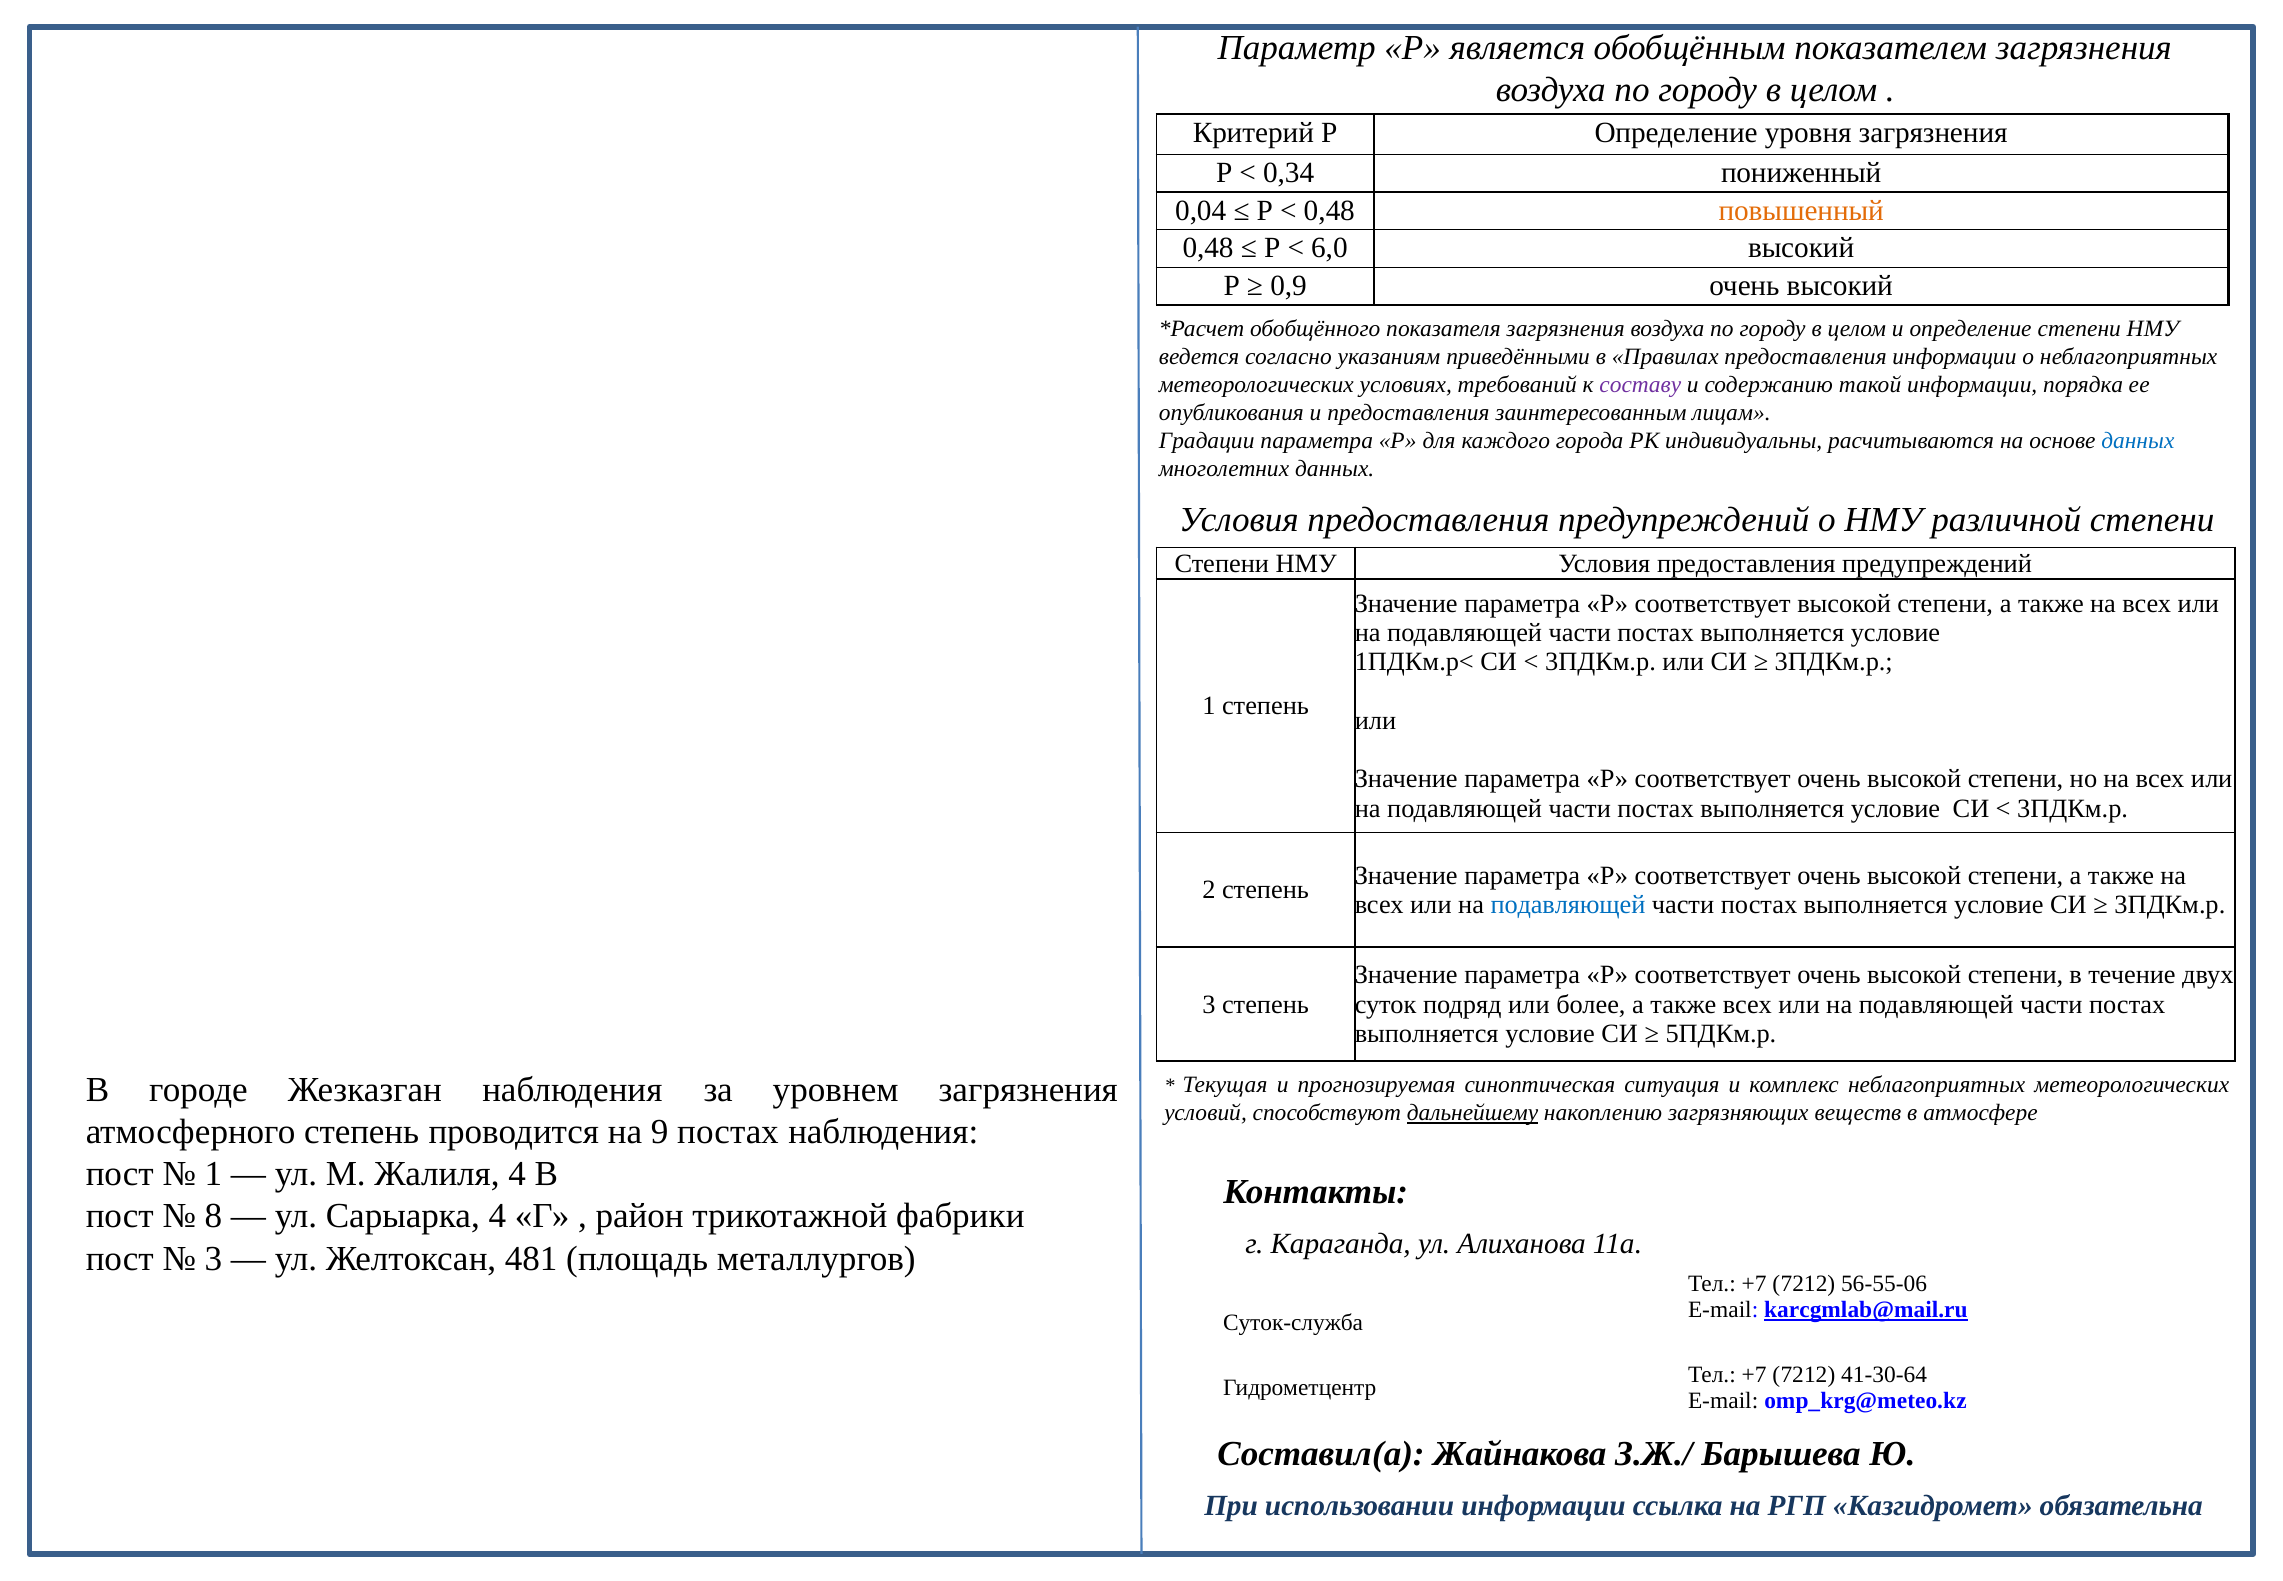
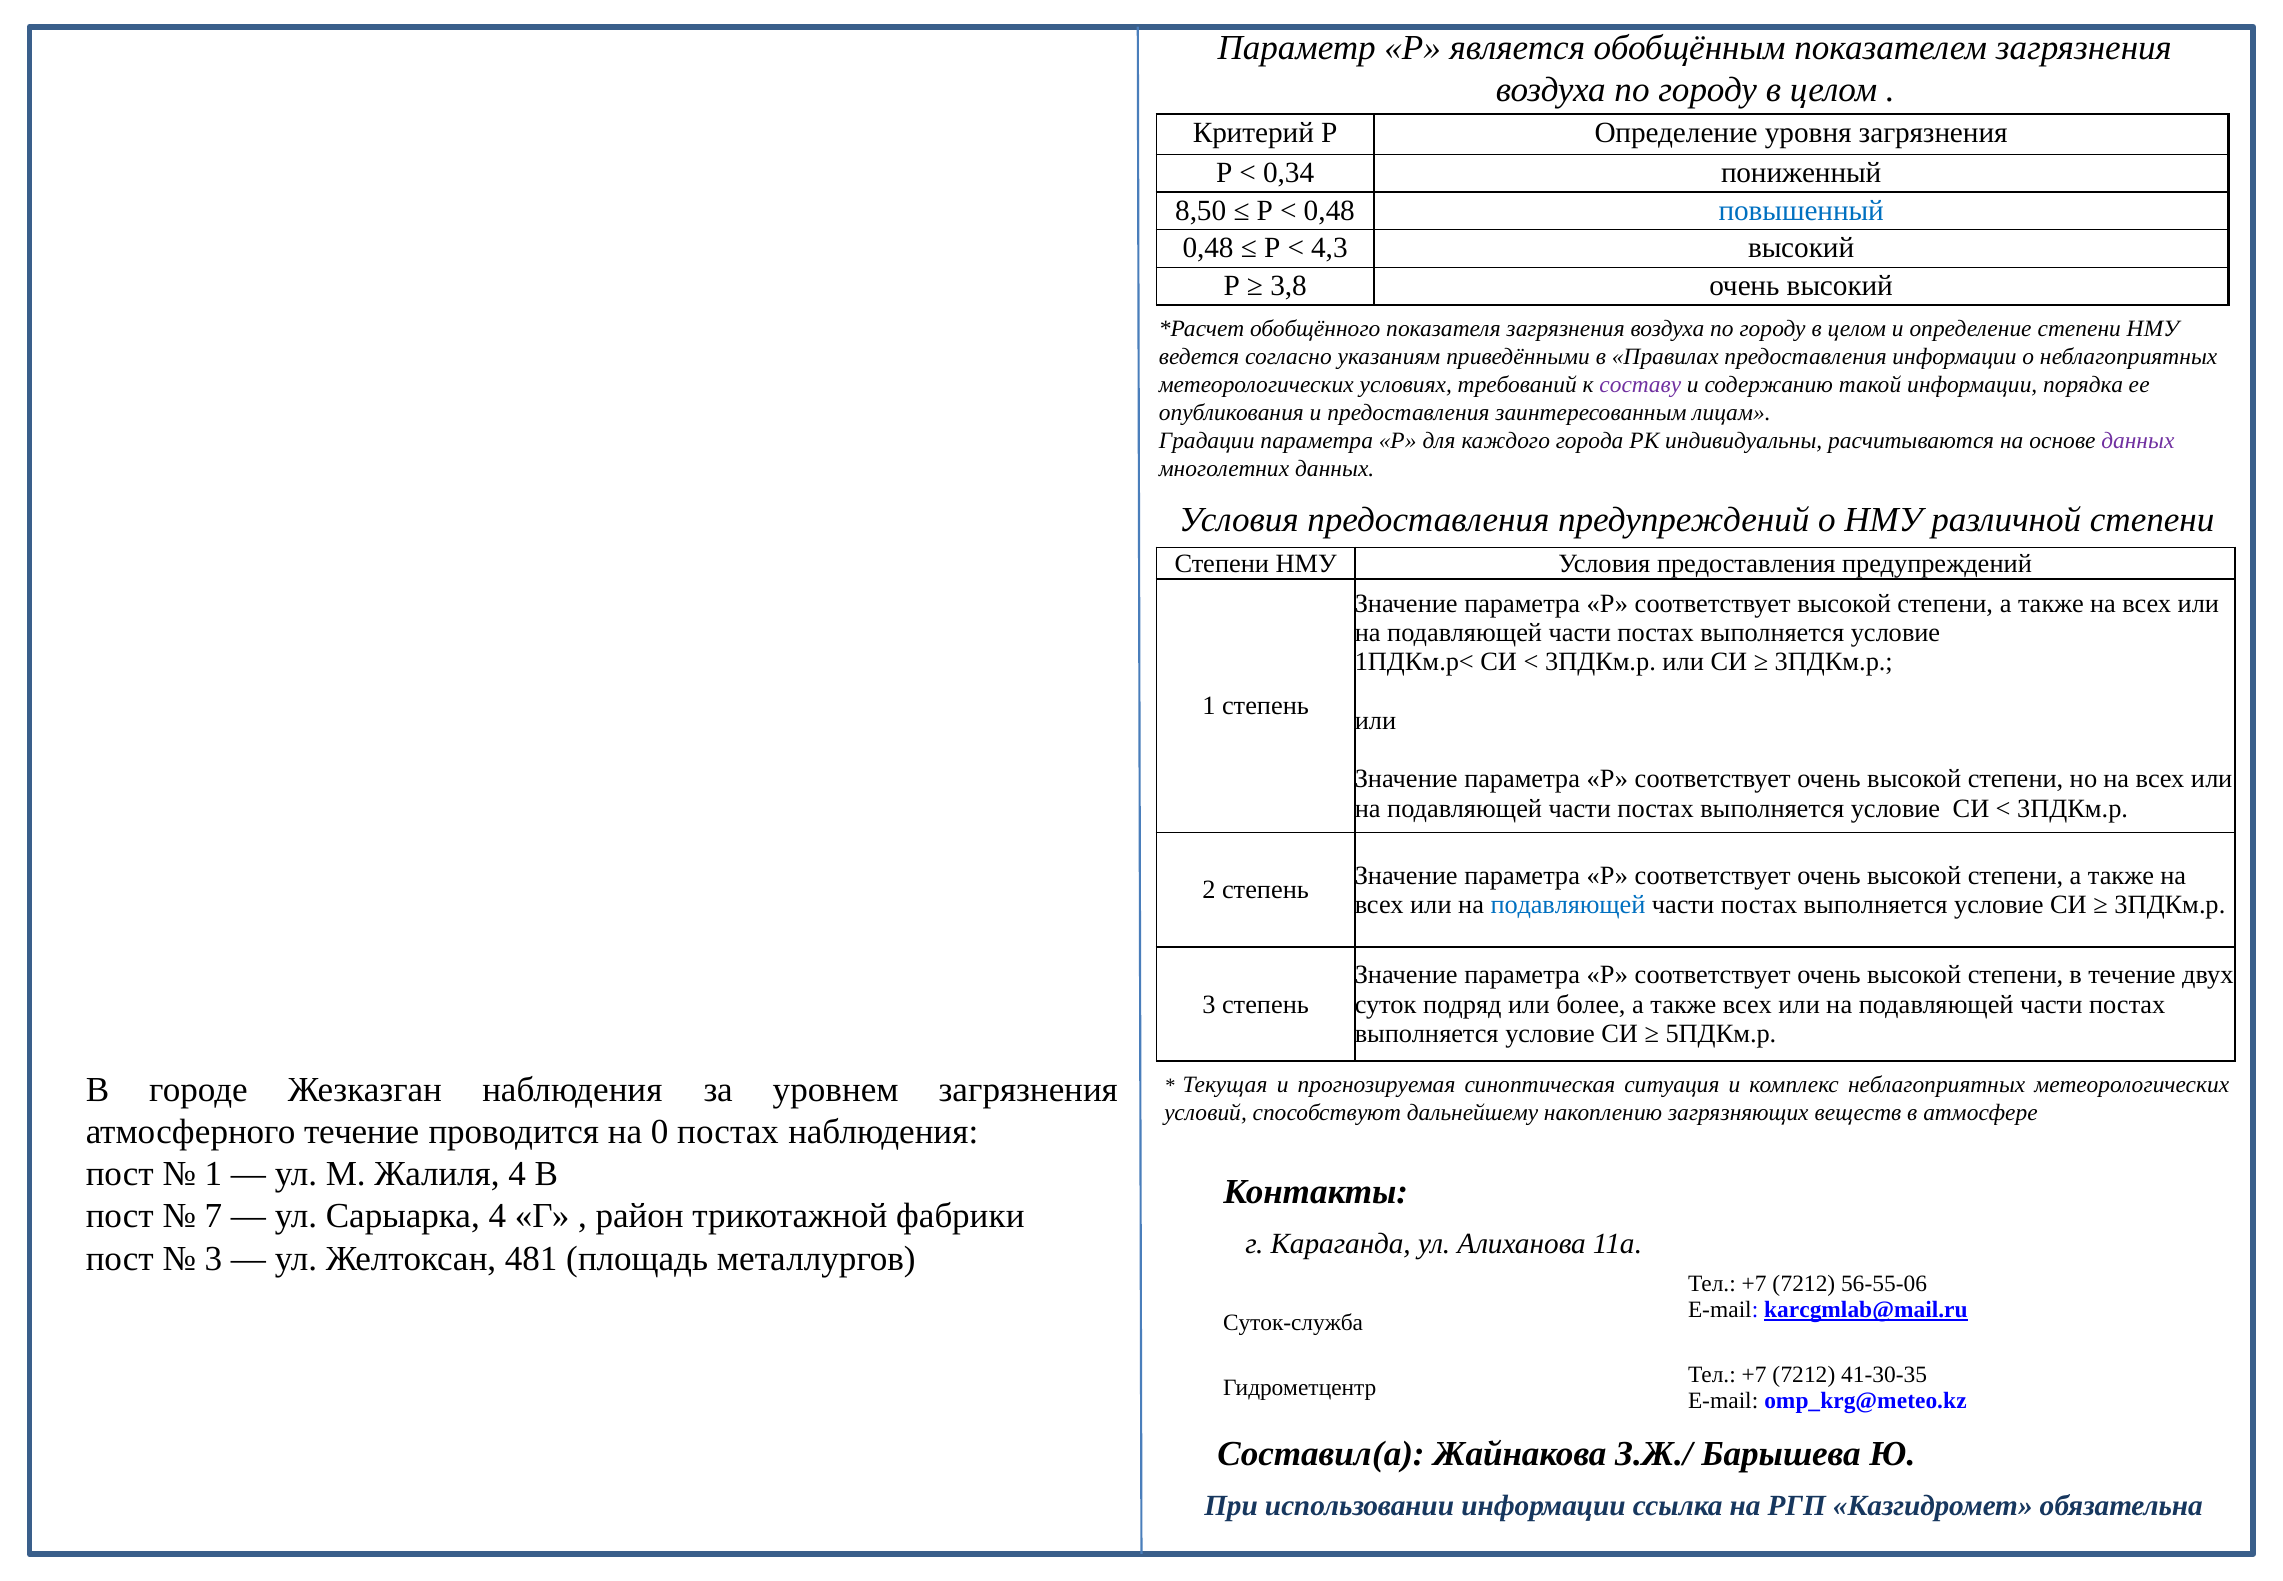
0,04: 0,04 -> 8,50
повышенный colour: orange -> blue
6,0: 6,0 -> 4,3
0,9: 0,9 -> 3,8
данных at (2138, 441) colour: blue -> purple
дальнейшему underline: present -> none
атмосферного степень: степень -> течение
9: 9 -> 0
8: 8 -> 7
41-30-64: 41-30-64 -> 41-30-35
